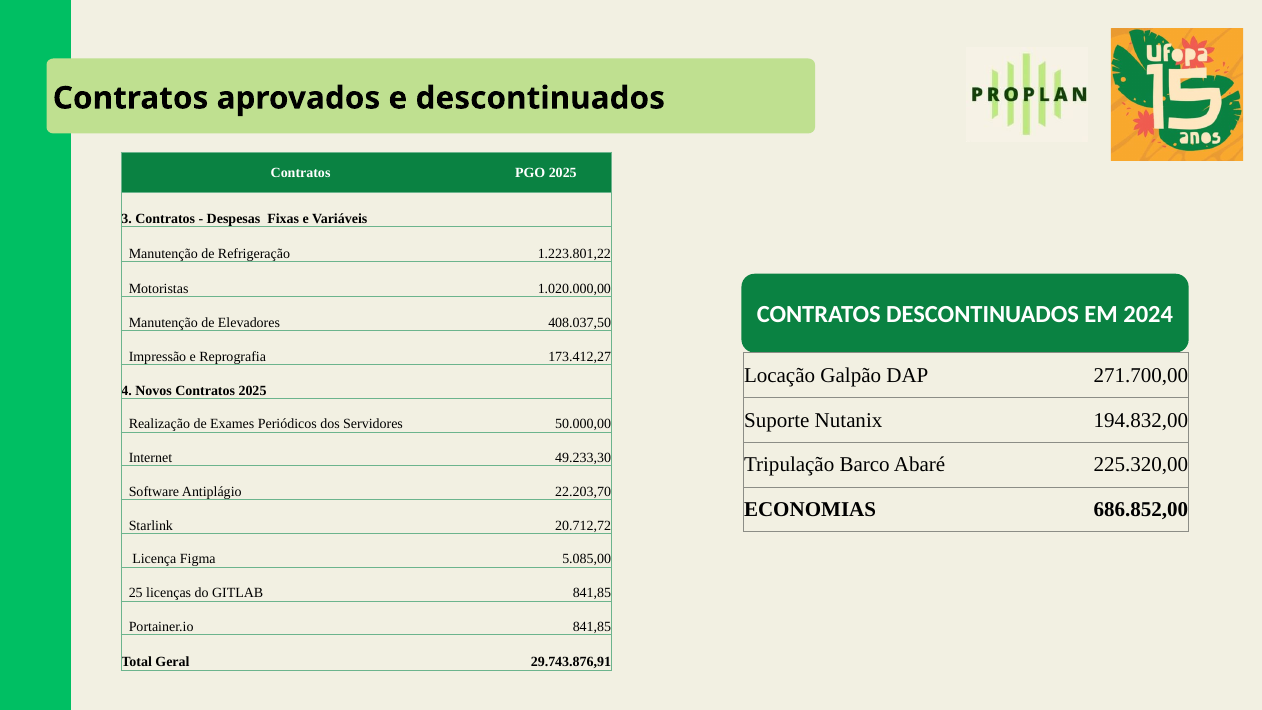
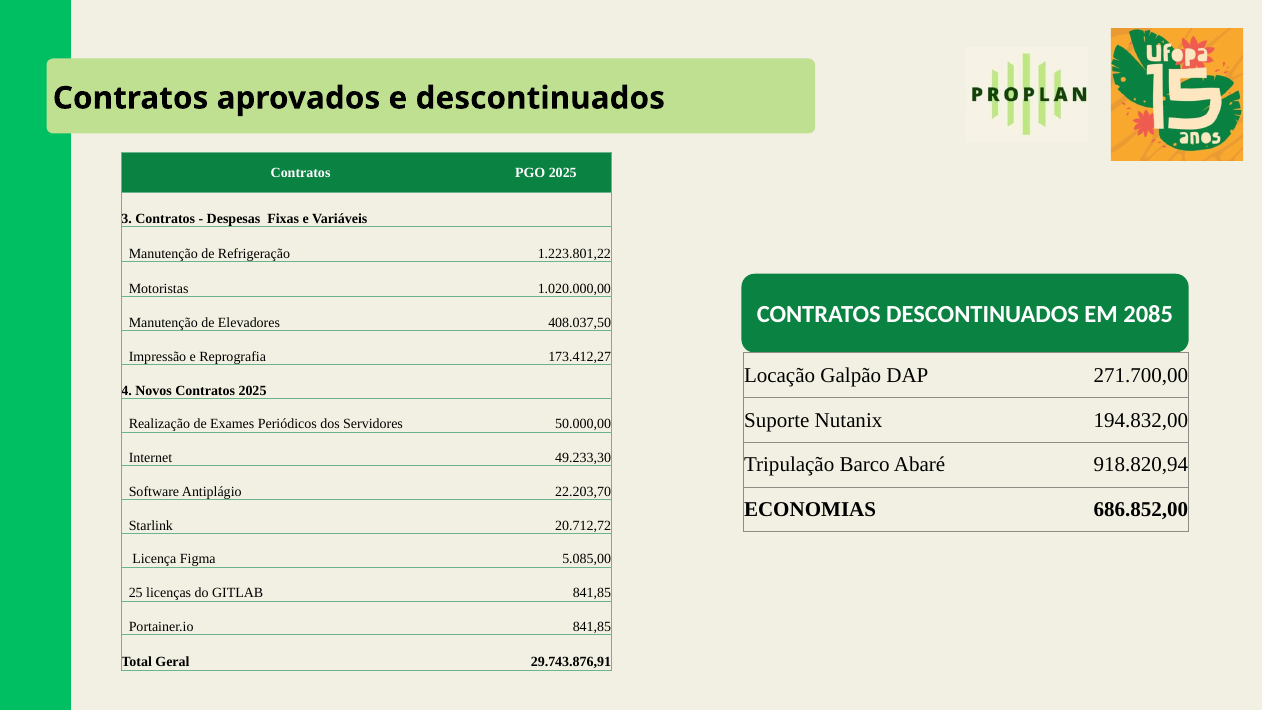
2024: 2024 -> 2085
225.320,00: 225.320,00 -> 918.820,94
